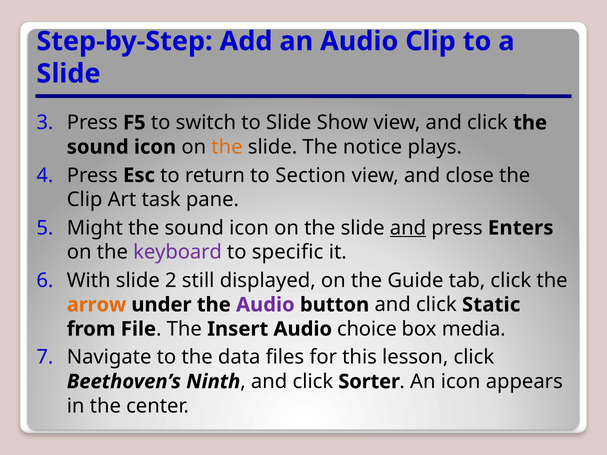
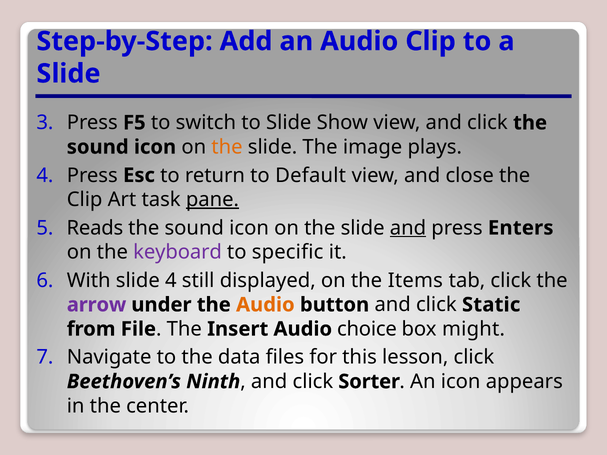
notice: notice -> image
Section: Section -> Default
pane underline: none -> present
Might: Might -> Reads
slide 2: 2 -> 4
Guide: Guide -> Items
arrow colour: orange -> purple
Audio at (265, 305) colour: purple -> orange
media: media -> might
